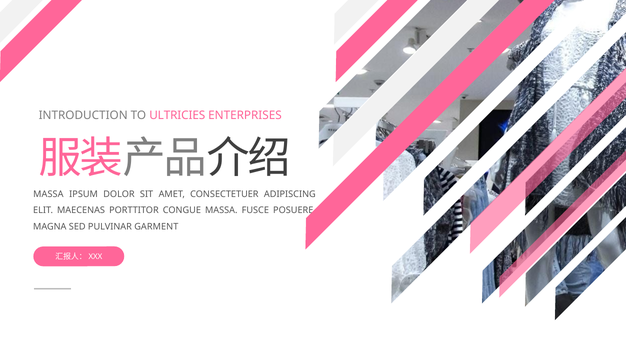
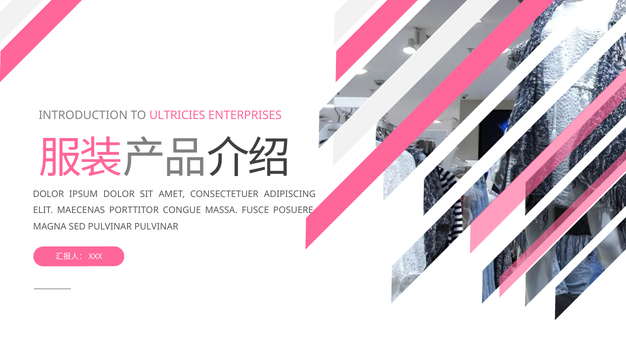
MASSA at (48, 194): MASSA -> DOLOR
PULVINAR GARMENT: GARMENT -> PULVINAR
